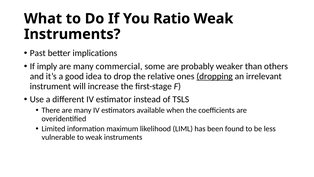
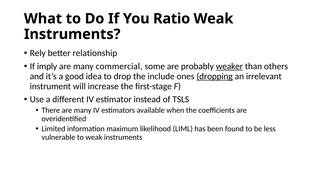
Past: Past -> Rely
implications: implications -> relationship
weaker underline: none -> present
relative: relative -> include
